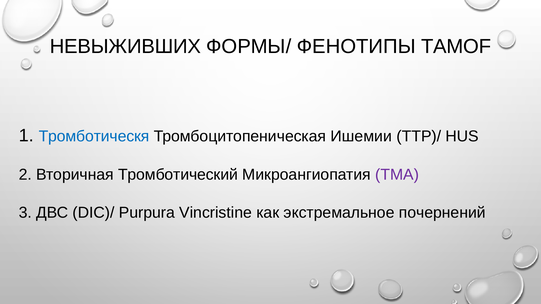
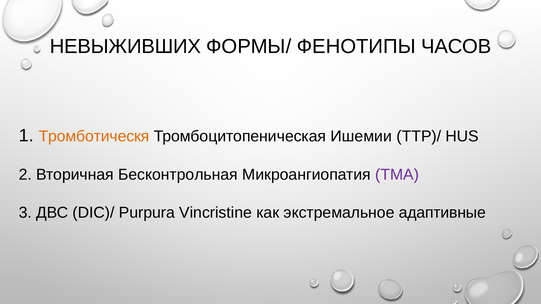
ТАМОF: ТАМОF -> ЧАСОВ
Тромботическя colour: blue -> orange
Тромботический: Тромботический -> Бесконтрольная
почернений: почернений -> адаптивные
